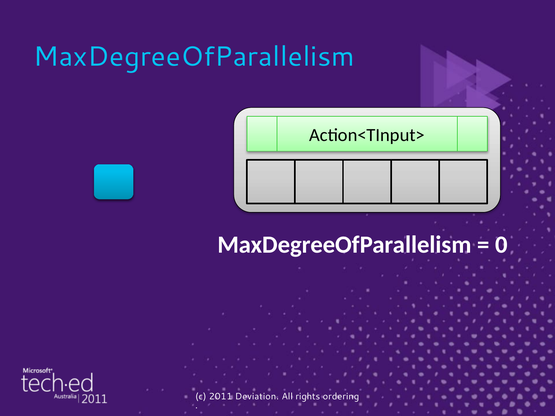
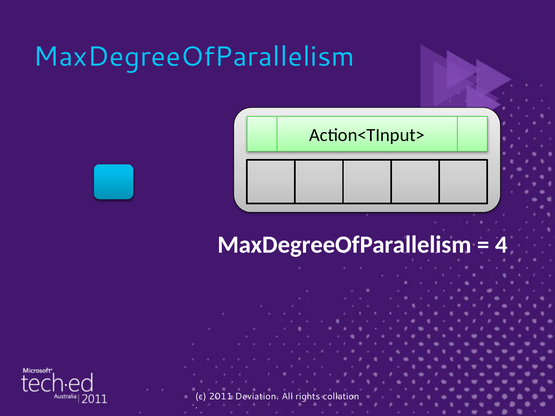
0: 0 -> 4
ordering: ordering -> collation
